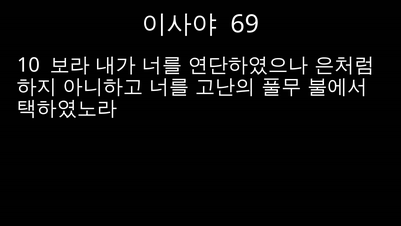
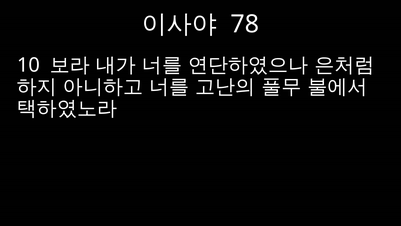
69: 69 -> 78
